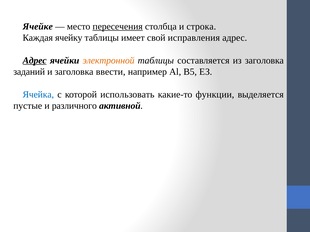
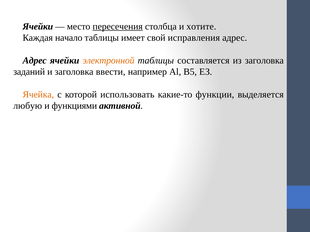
Ячейке at (38, 26): Ячейке -> Ячейки
строка: строка -> хотите
ячейку: ячейку -> начало
Адрес at (35, 61) underline: present -> none
Ячейка colour: blue -> orange
пустые: пустые -> любую
различного: различного -> функциями
